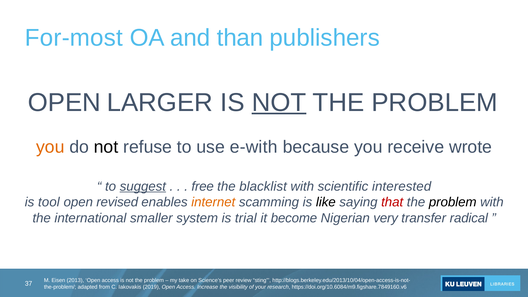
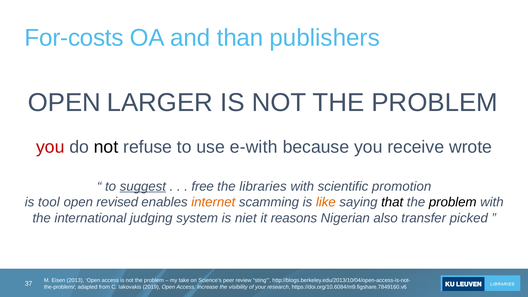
For-most: For-most -> For-costs
NOT at (279, 102) underline: present -> none
you at (50, 147) colour: orange -> red
blacklist: blacklist -> libraries
interested: interested -> promotion
like colour: black -> orange
that colour: red -> black
smaller: smaller -> judging
trial: trial -> niet
become: become -> reasons
very: very -> also
radical: radical -> picked
